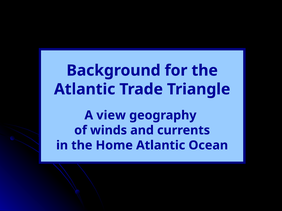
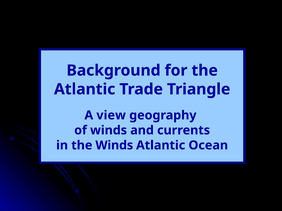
the Home: Home -> Winds
